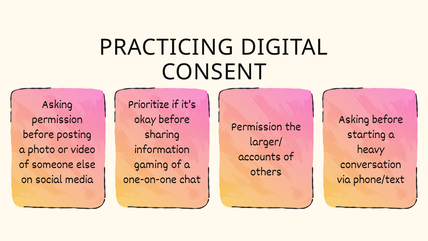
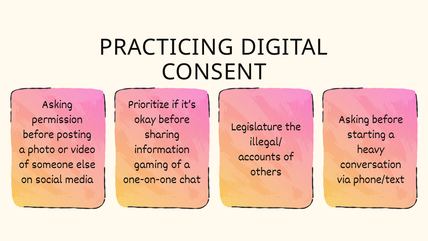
Permission at (257, 126): Permission -> Legislature
larger/: larger/ -> illegal/
